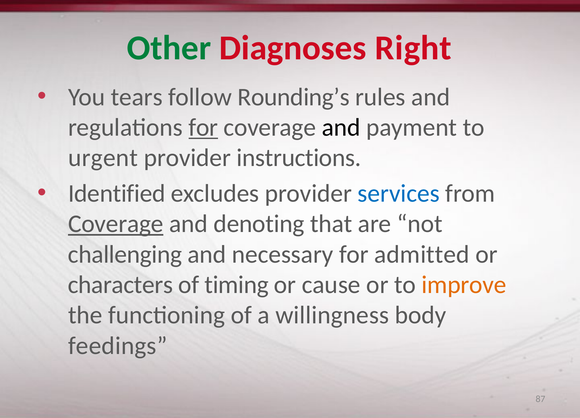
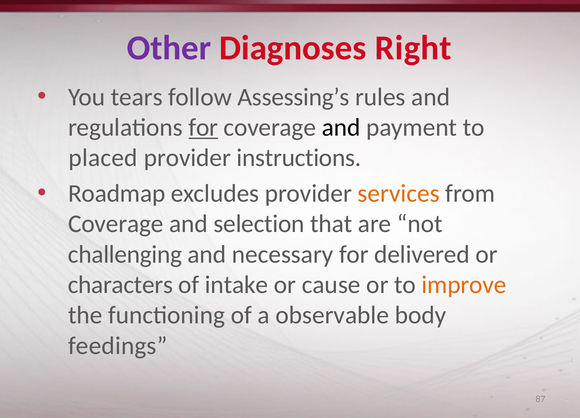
Other colour: green -> purple
Rounding’s: Rounding’s -> Assessing’s
urgent: urgent -> placed
Identified: Identified -> Roadmap
services colour: blue -> orange
Coverage at (116, 224) underline: present -> none
denoting: denoting -> selection
admitted: admitted -> delivered
timing: timing -> intake
willingness: willingness -> observable
